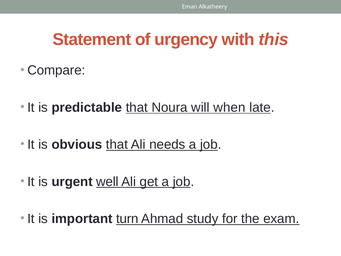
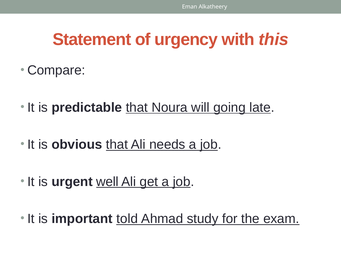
when: when -> going
turn: turn -> told
